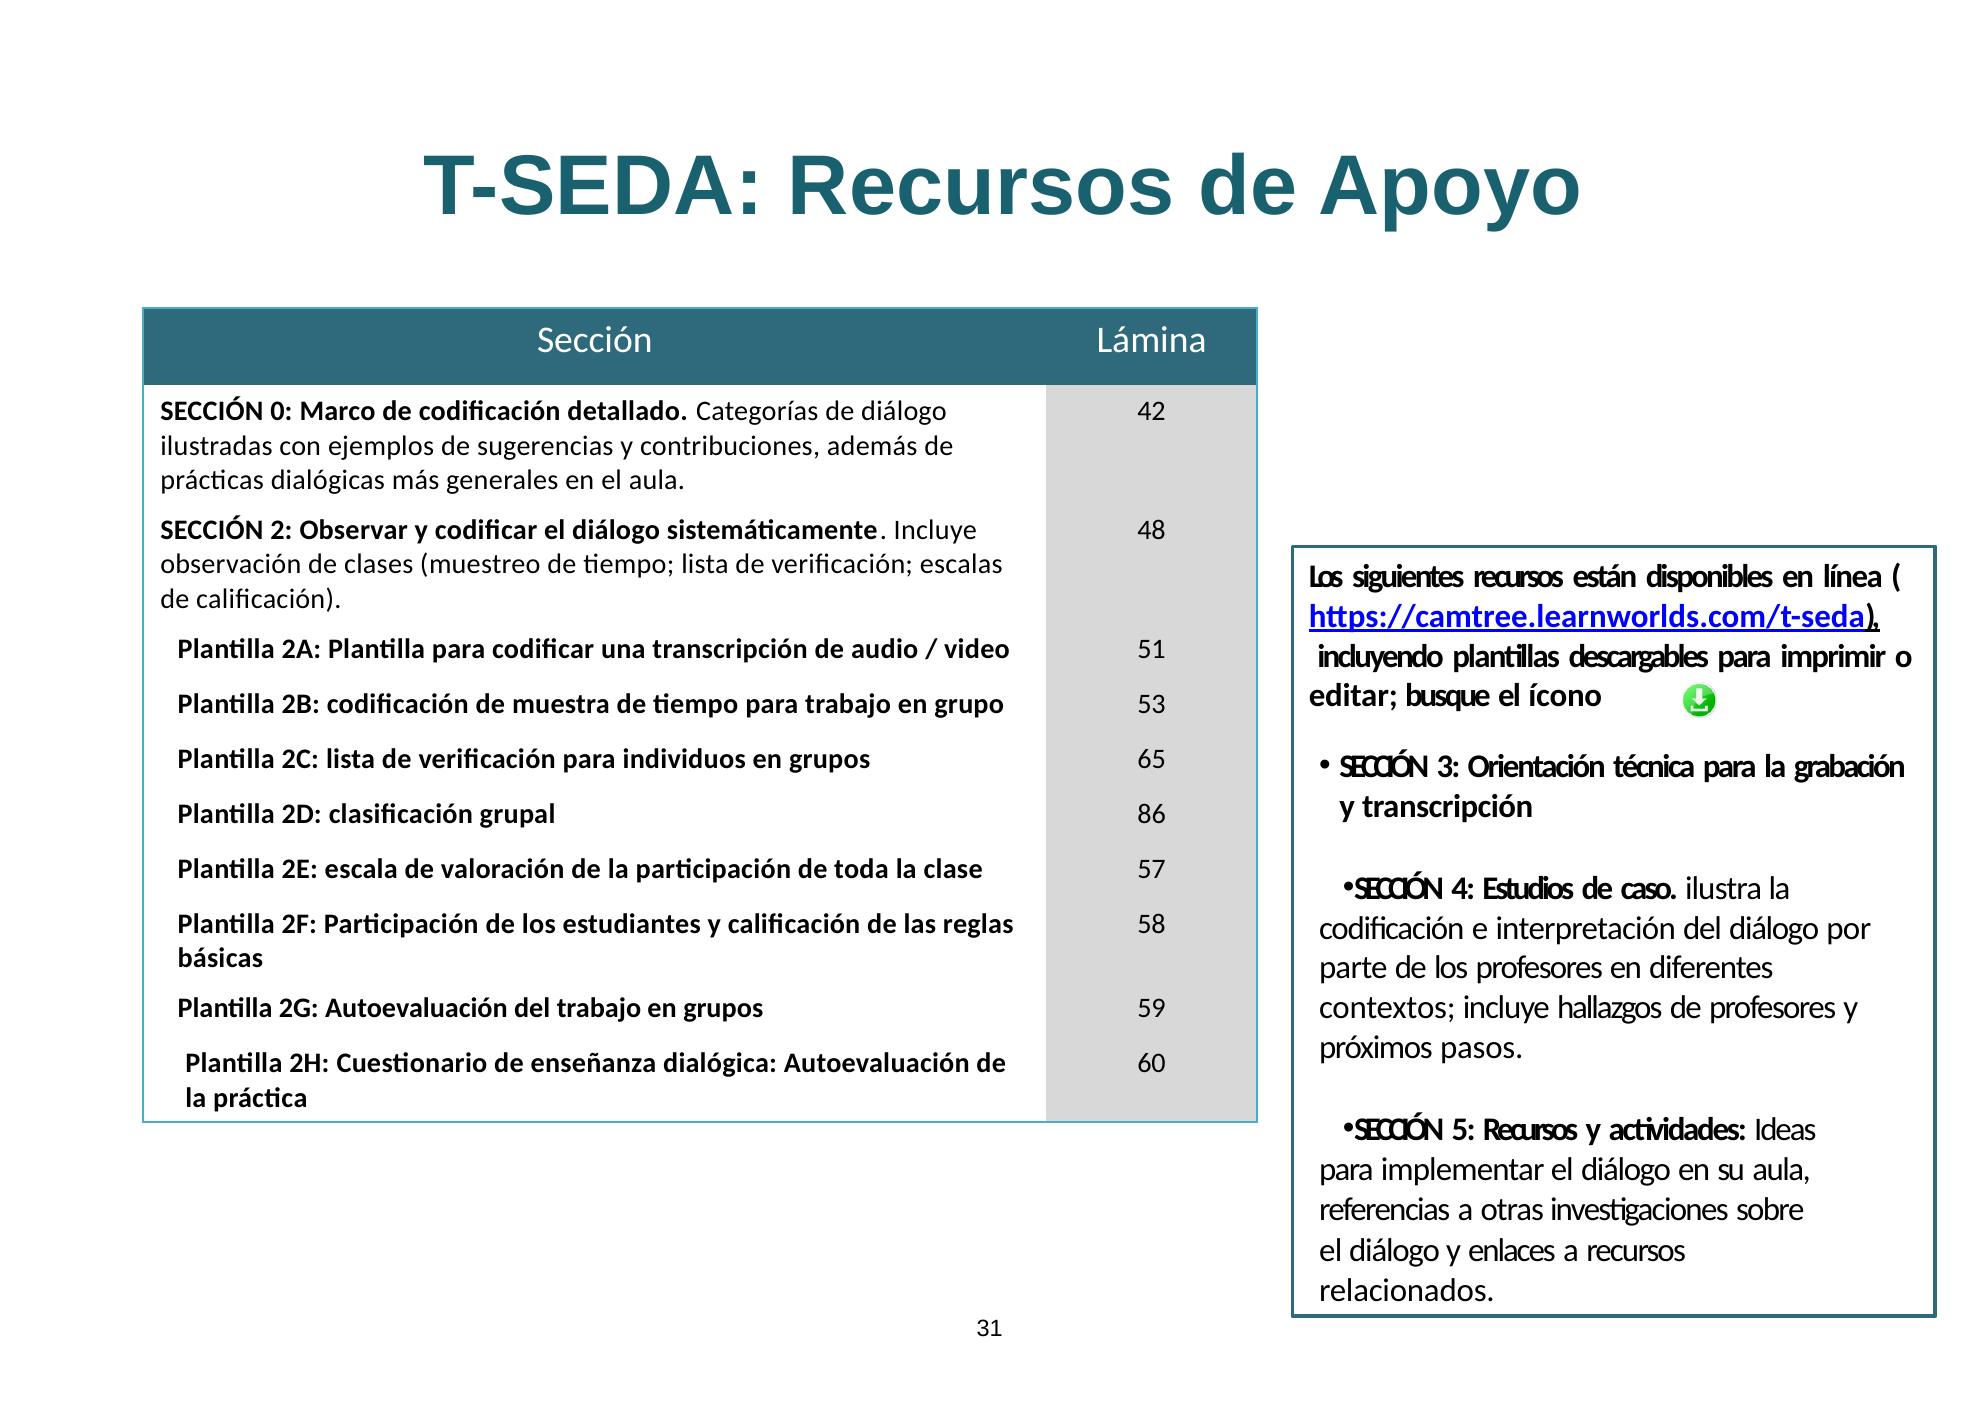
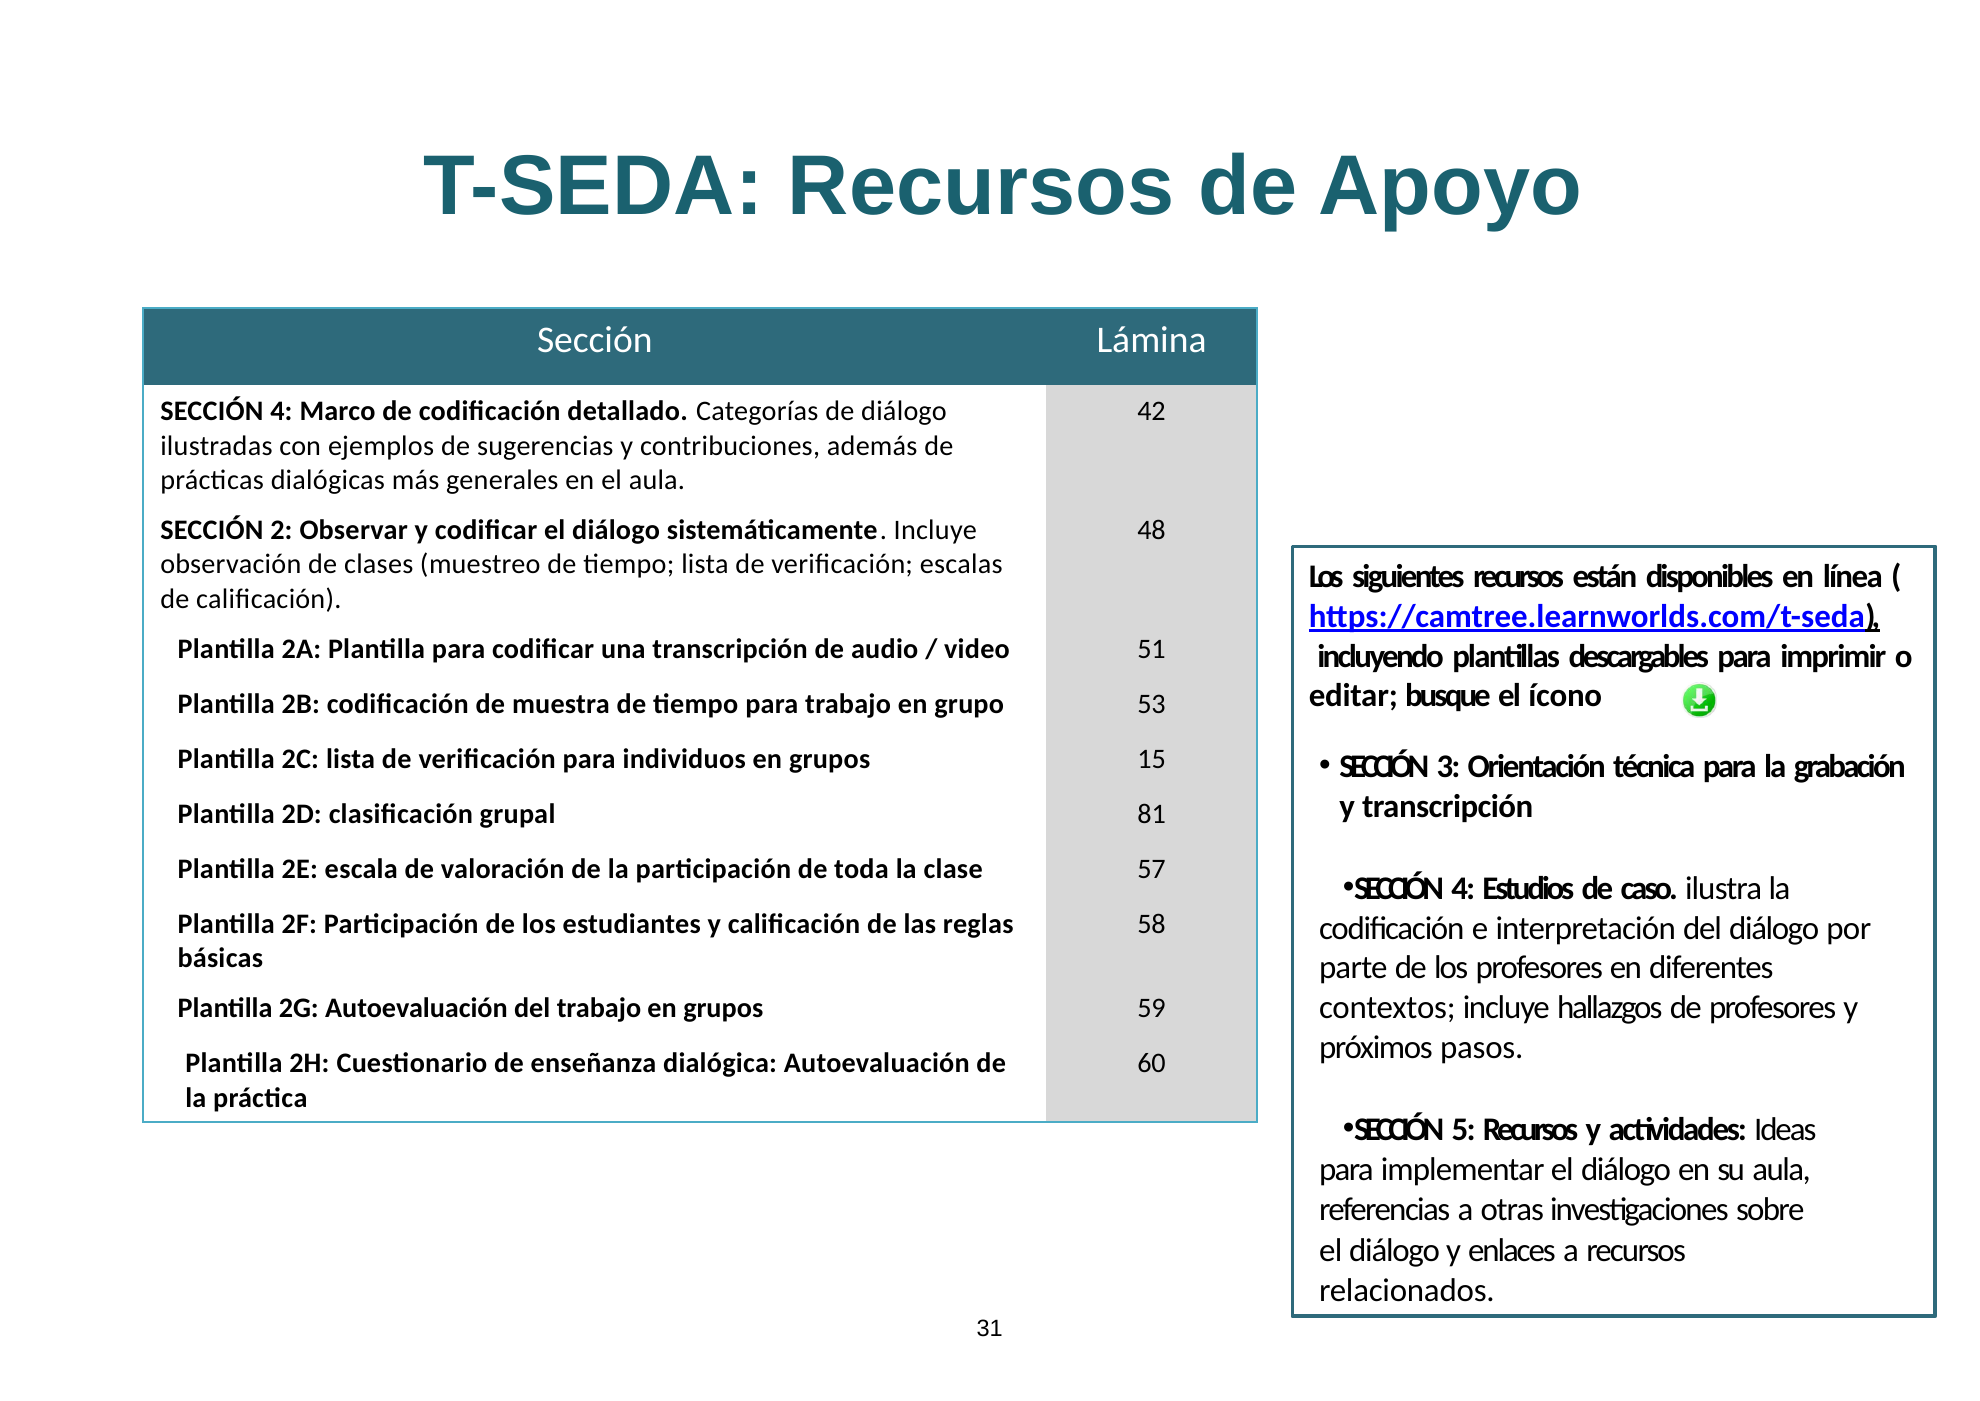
0 at (281, 411): 0 -> 4
65: 65 -> 15
86: 86 -> 81
